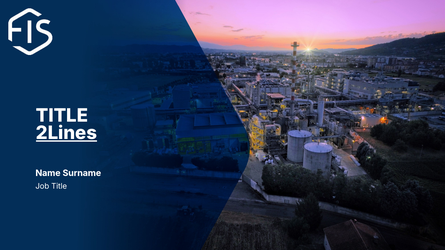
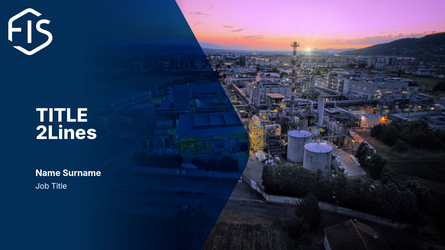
2Lines underline: present -> none
